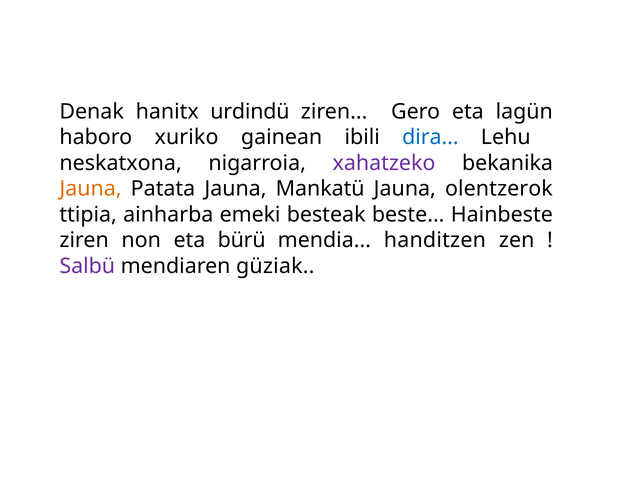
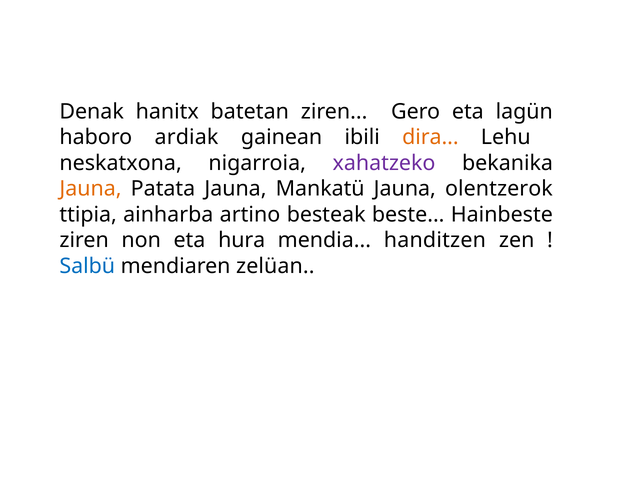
urdindü: urdindü -> batetan
xuriko: xuriko -> ardiak
dira colour: blue -> orange
emeki: emeki -> artino
bürü: bürü -> hura
Salbü colour: purple -> blue
güziak: güziak -> zelüan
